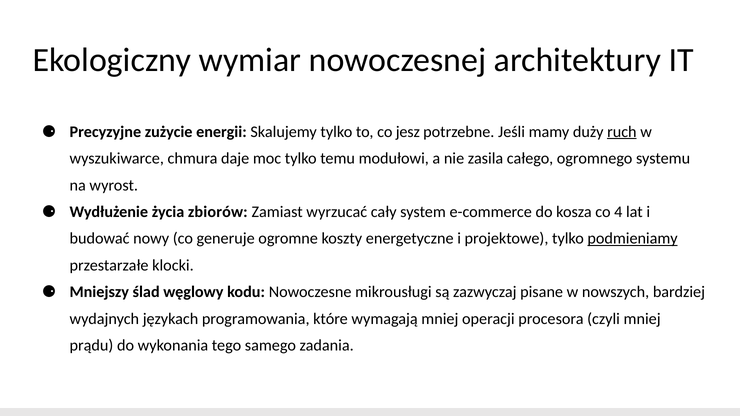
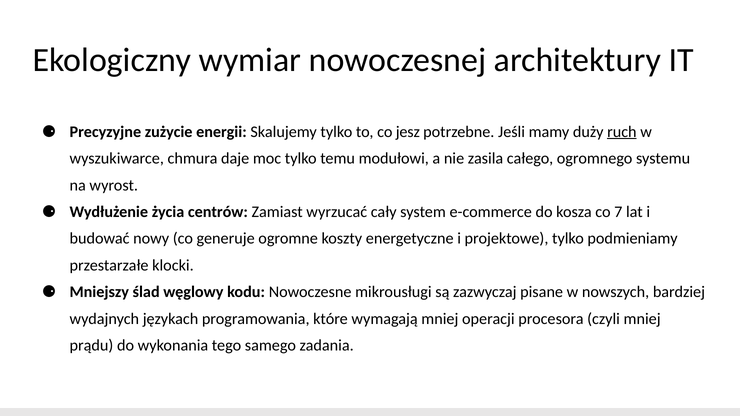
zbiorów: zbiorów -> centrów
4: 4 -> 7
podmieniamy underline: present -> none
